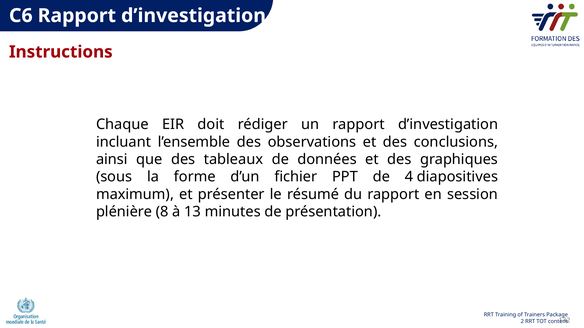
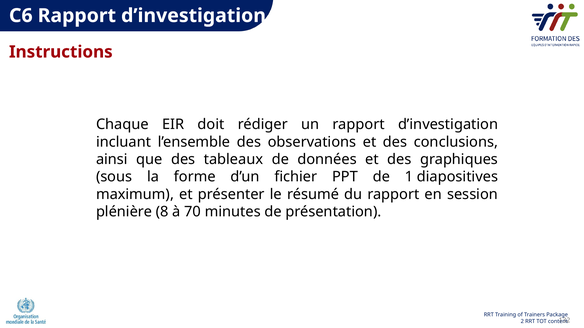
4: 4 -> 1
13: 13 -> 70
